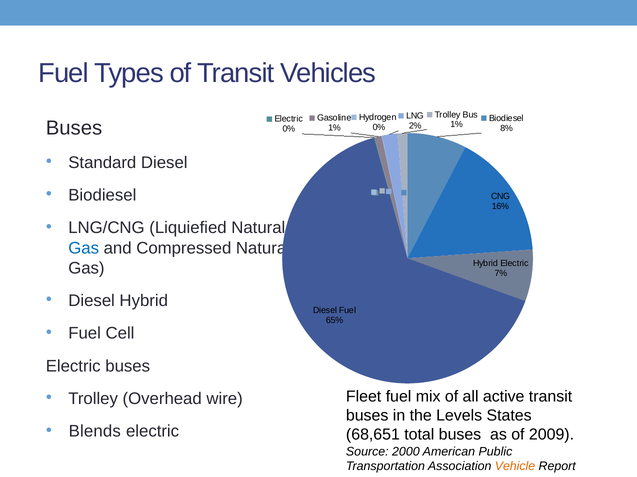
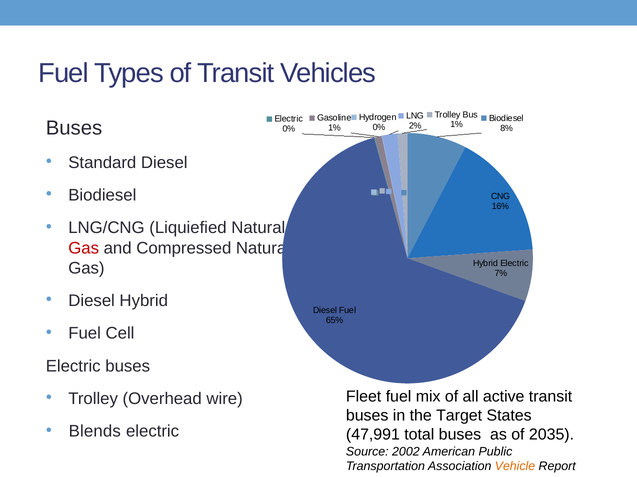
Gas at (84, 248) colour: blue -> red
Levels: Levels -> Target
68,651: 68,651 -> 47,991
2009: 2009 -> 2035
2000: 2000 -> 2002
